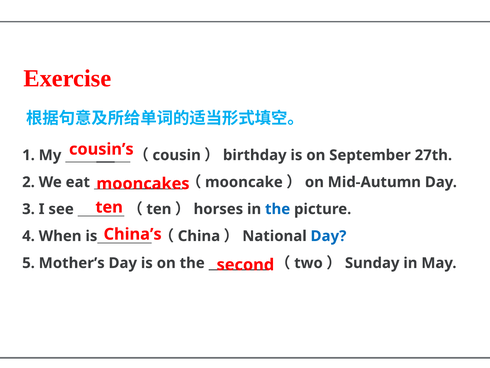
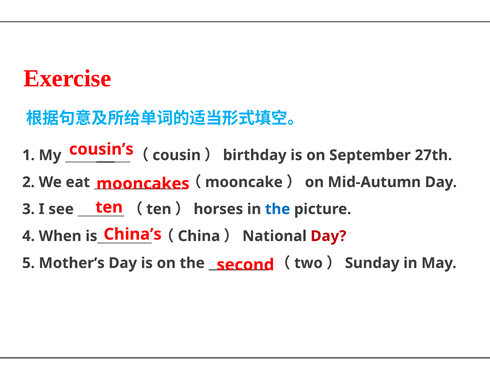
Day at (328, 236) colour: blue -> red
